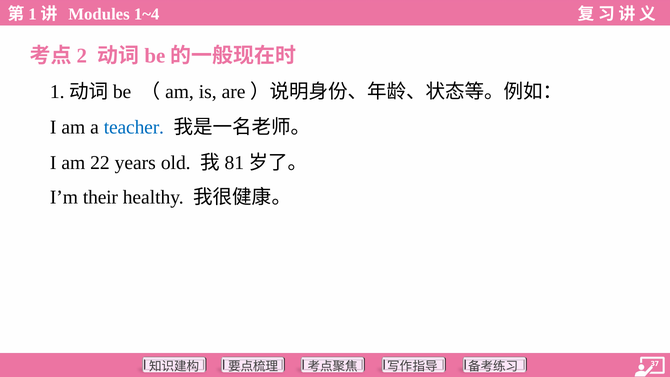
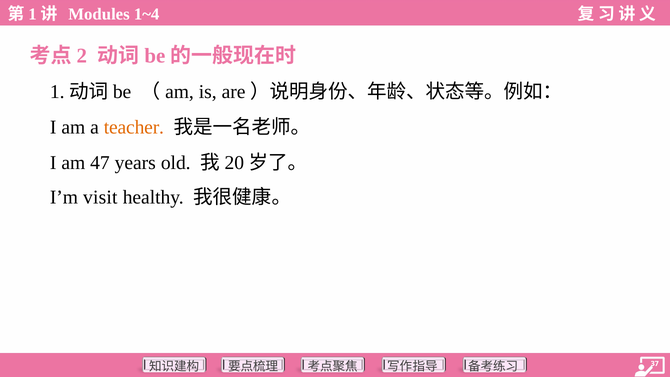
teacher colour: blue -> orange
22: 22 -> 47
81: 81 -> 20
their: their -> visit
